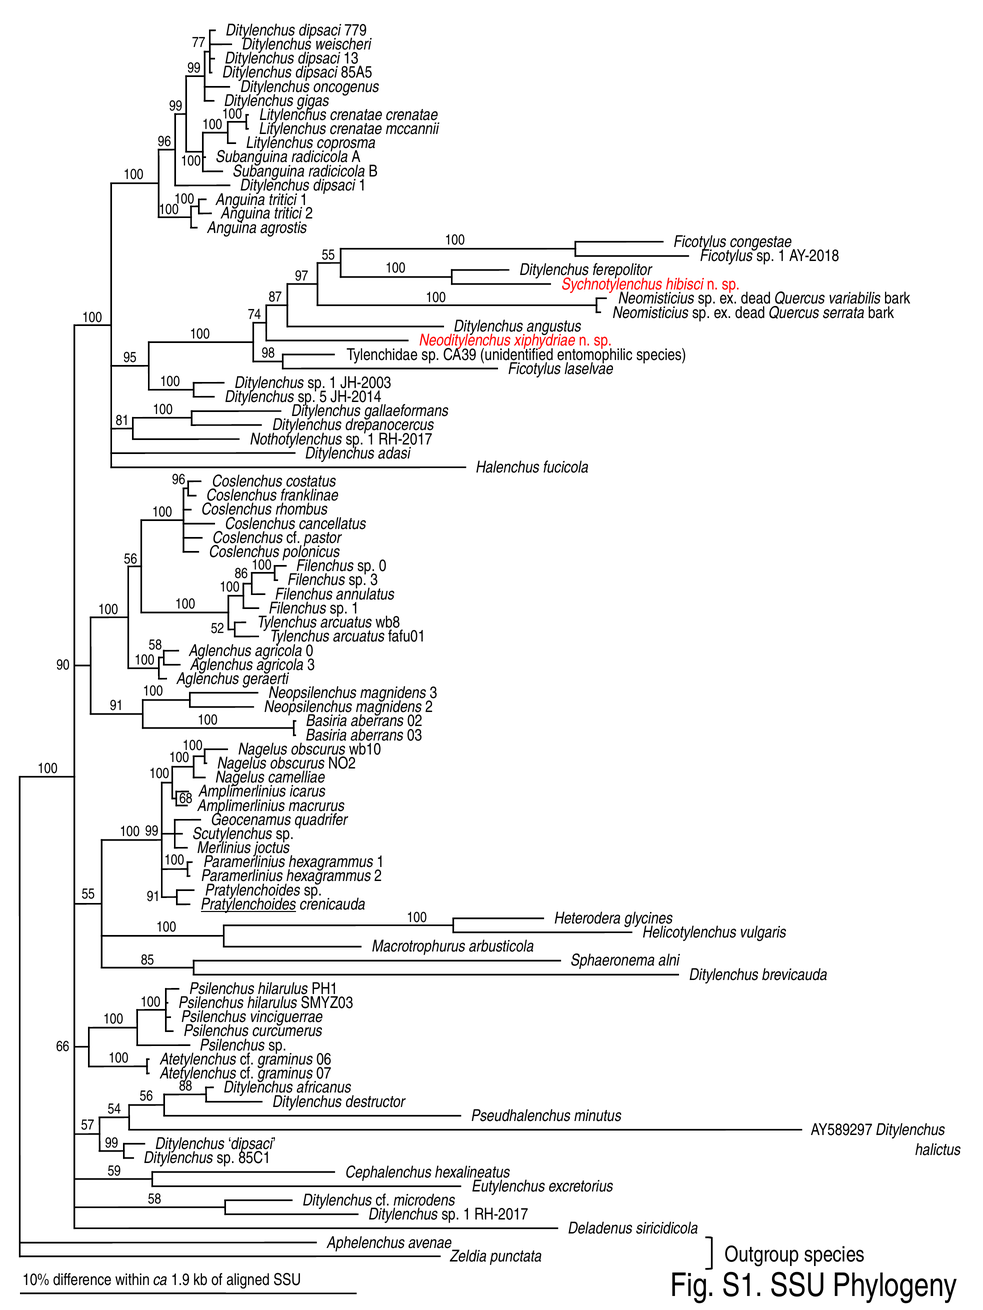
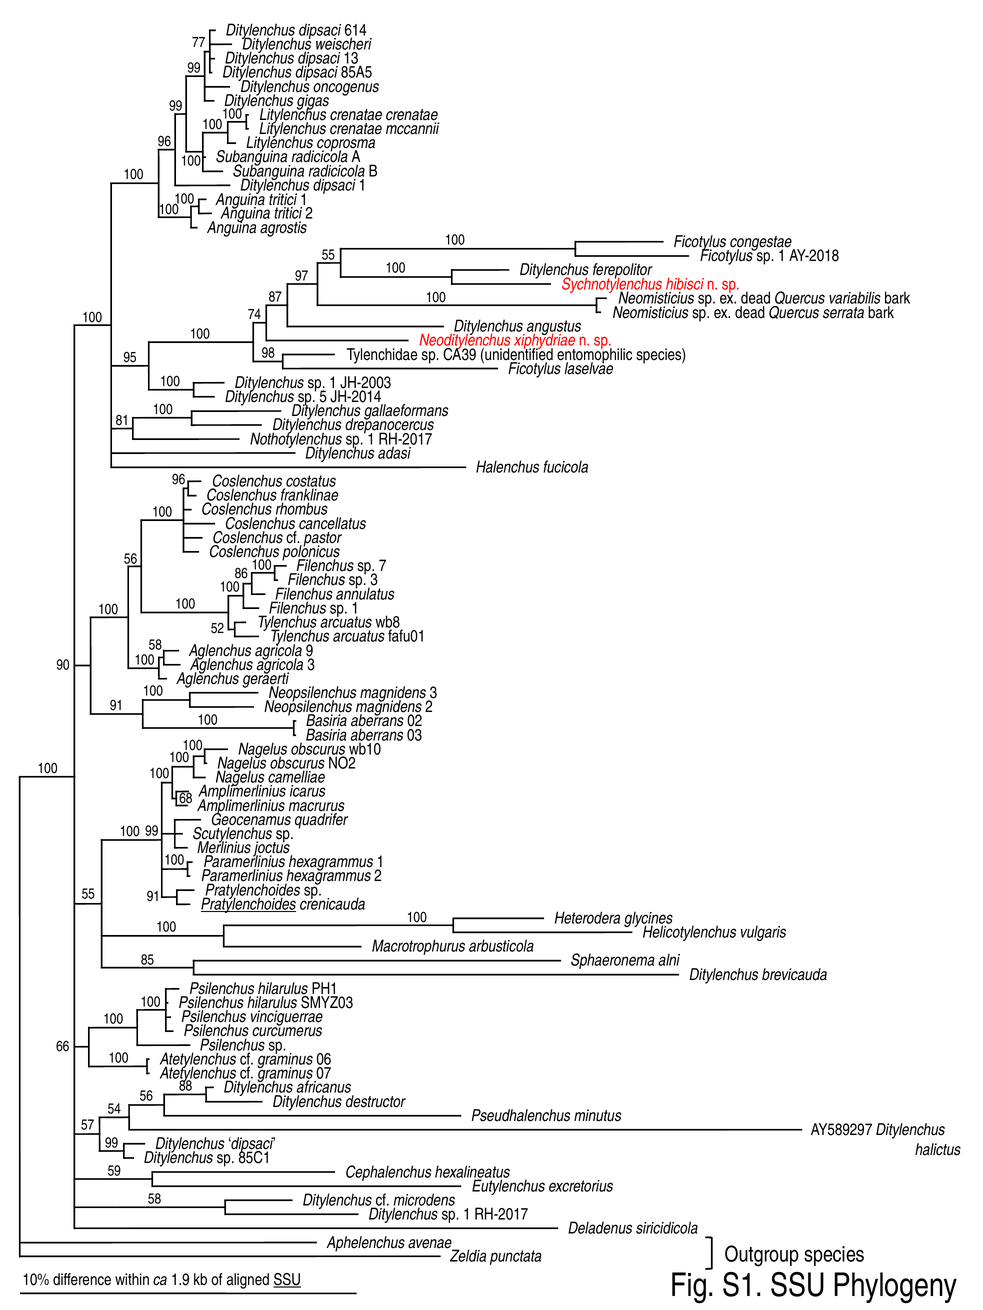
779: 779 -> 614
sp 0: 0 -> 7
agricola 0: 0 -> 9
SSU at (287, 1281) underline: none -> present
